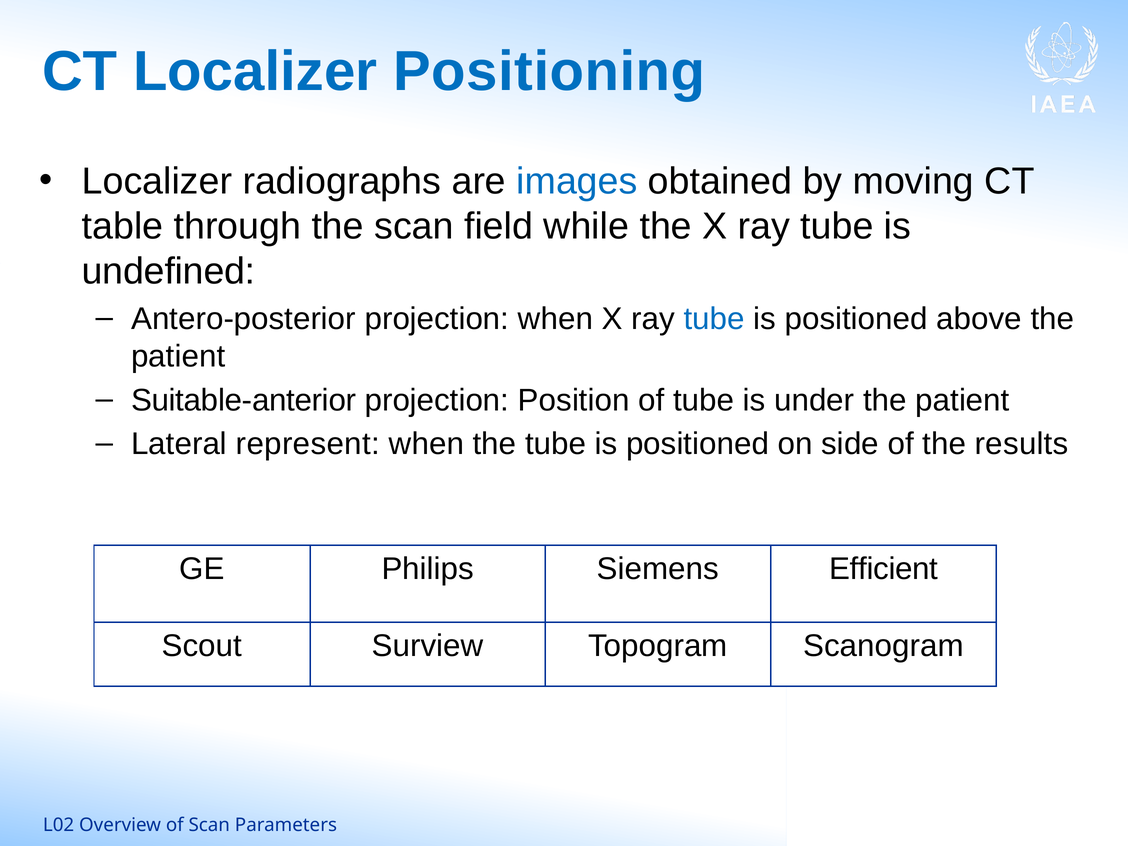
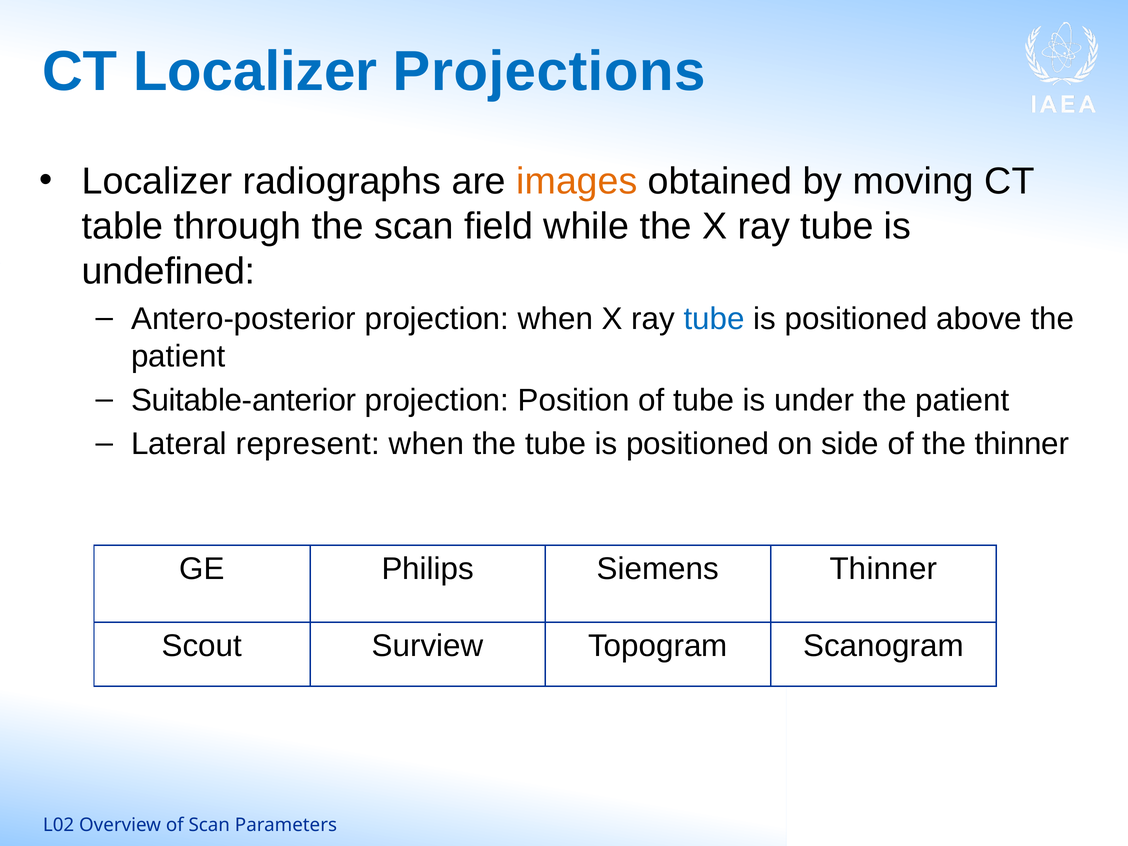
Positioning: Positioning -> Projections
images colour: blue -> orange
the results: results -> thinner
Siemens Efficient: Efficient -> Thinner
